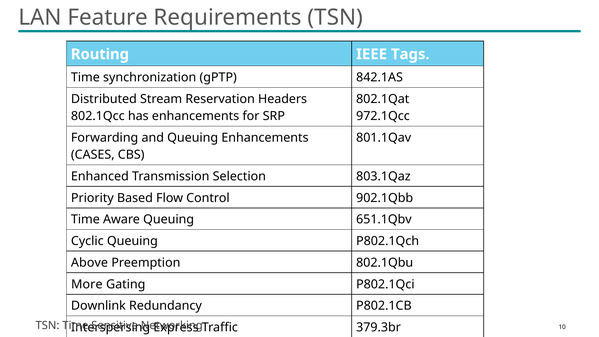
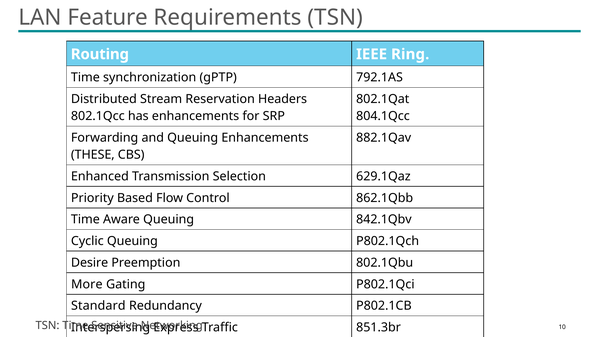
Tags: Tags -> Ring
842.1AS: 842.1AS -> 792.1AS
972.1Qcc: 972.1Qcc -> 804.1Qcc
801.1Qav: 801.1Qav -> 882.1Qav
CASES: CASES -> THESE
803.1Qaz: 803.1Qaz -> 629.1Qaz
902.1Qbb: 902.1Qbb -> 862.1Qbb
651.1Qbv: 651.1Qbv -> 842.1Qbv
Above: Above -> Desire
Downlink: Downlink -> Standard
379.3br: 379.3br -> 851.3br
